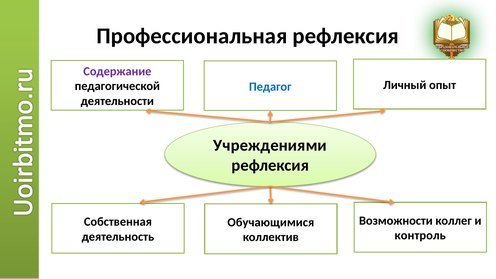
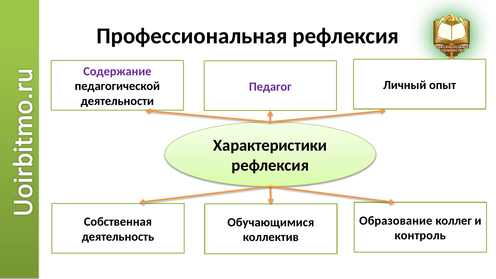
Педагог colour: blue -> purple
Учреждениями: Учреждениями -> Характеристики
Возможности: Возможности -> Образование
